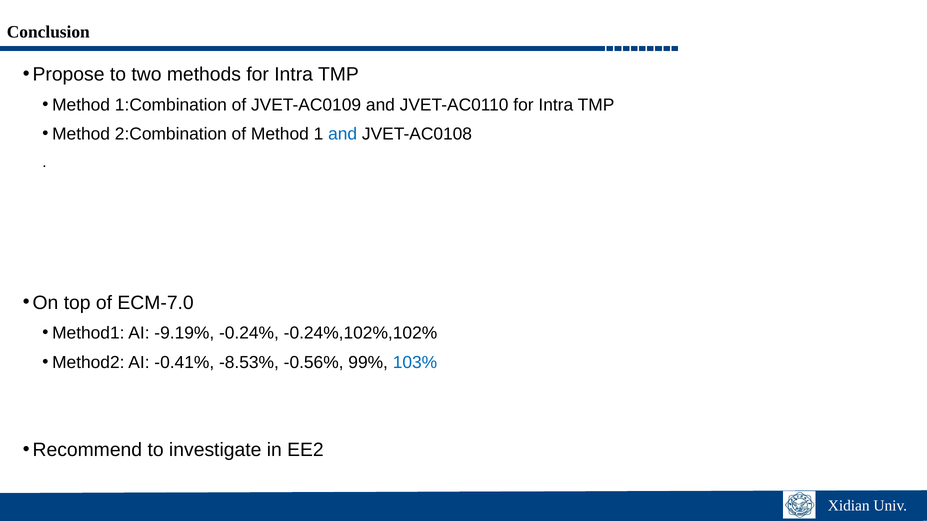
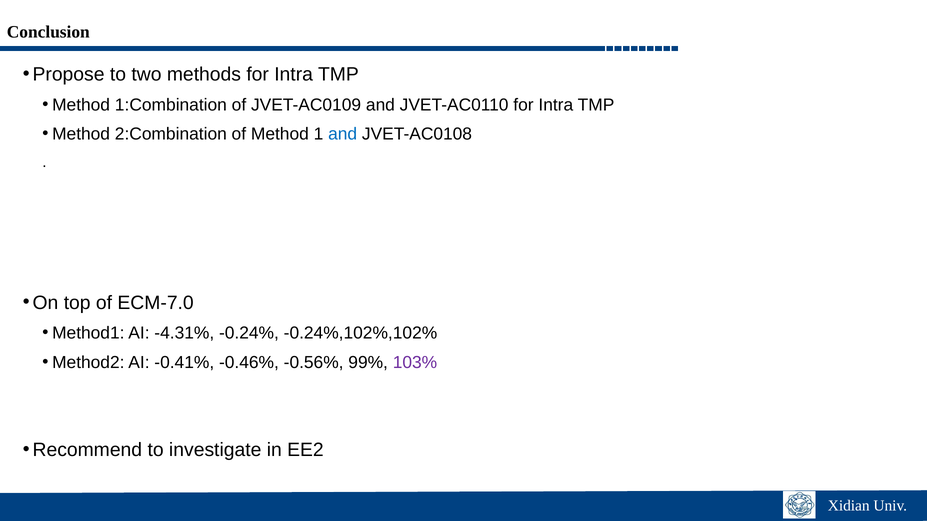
-9.19%: -9.19% -> -4.31%
-8.53%: -8.53% -> -0.46%
103% colour: blue -> purple
